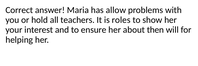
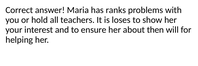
allow: allow -> ranks
roles: roles -> loses
